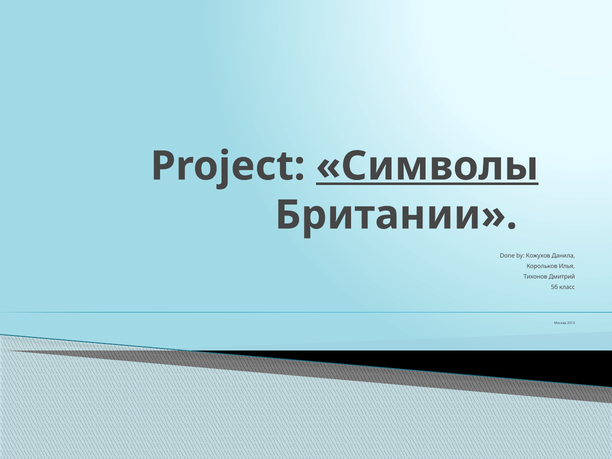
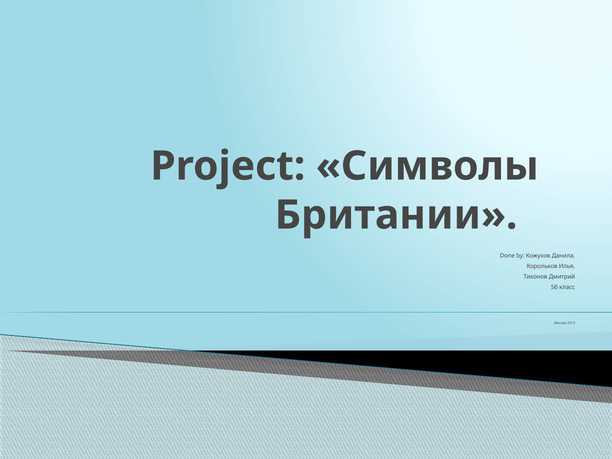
Символы underline: present -> none
